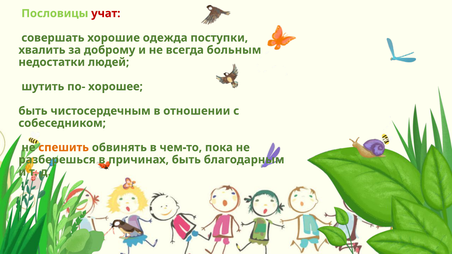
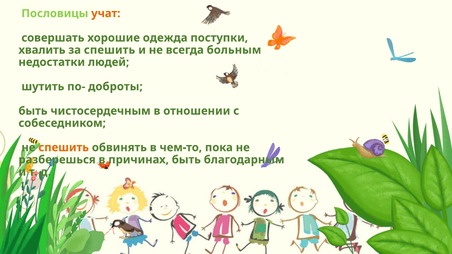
учат colour: red -> orange
за доброму: доброму -> спешить
хорошее: хорошее -> доброты
